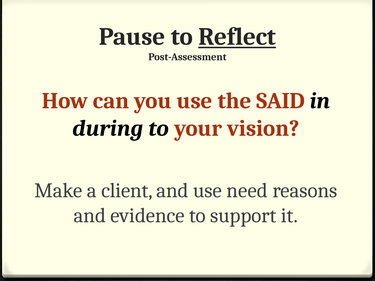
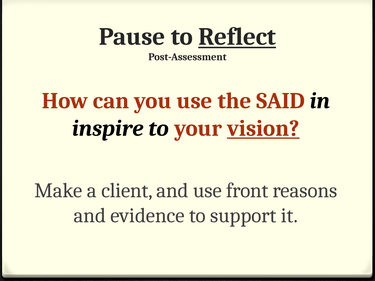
during: during -> inspire
vision underline: none -> present
need: need -> front
